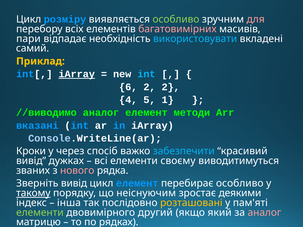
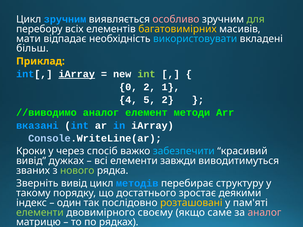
Цикл розміру: розміру -> зручним
особливо at (176, 19) colour: light green -> pink
для colour: pink -> light green
багатовимірних colour: pink -> yellow
пари: пари -> мати
самий: самий -> більш
int at (146, 74) colour: light blue -> light green
6: 6 -> 0
2 2: 2 -> 1
5 1: 1 -> 2
своєму: своєму -> завжди
нового colour: pink -> light green
цикл елемент: елемент -> методів
перебирає особливо: особливо -> структуру
такому underline: present -> none
неіснуючим: неіснуючим -> достатнього
інша: інша -> один
другий: другий -> своєму
який: який -> саме
